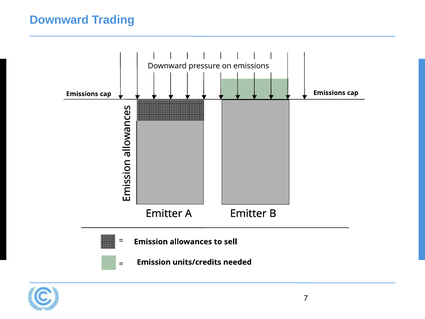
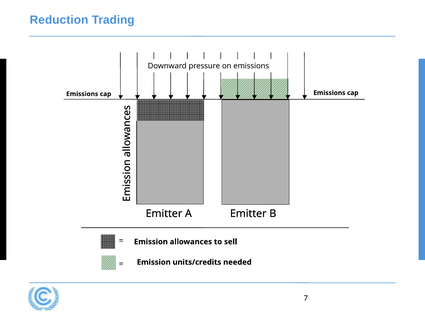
Downward at (59, 20): Downward -> Reduction
